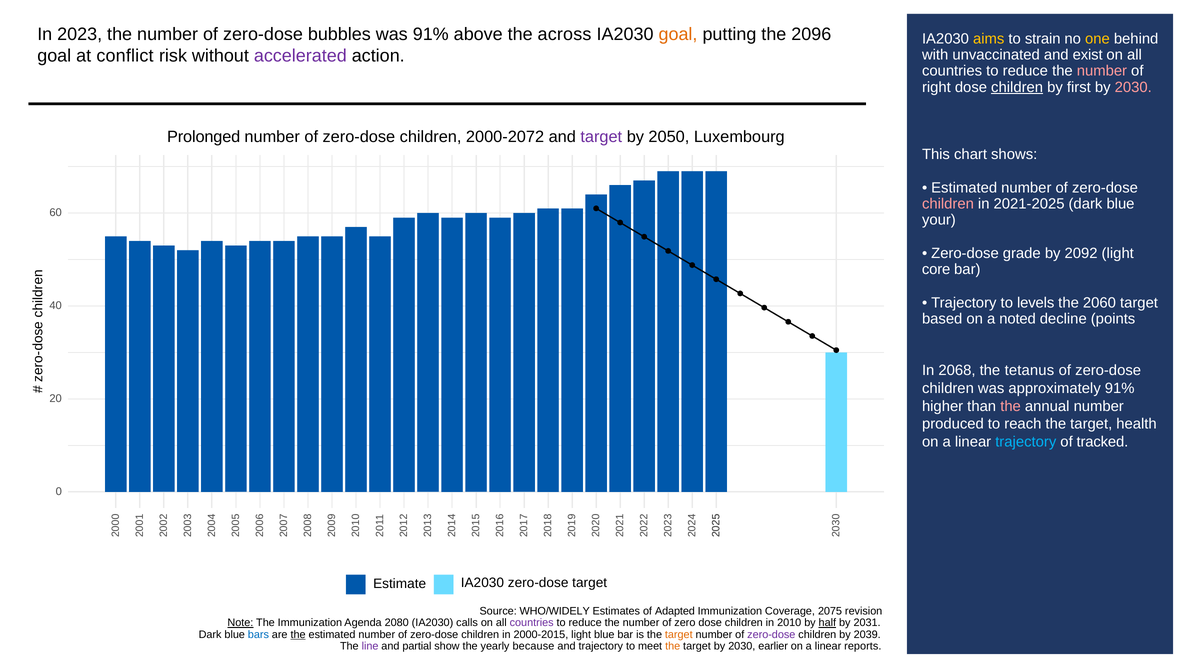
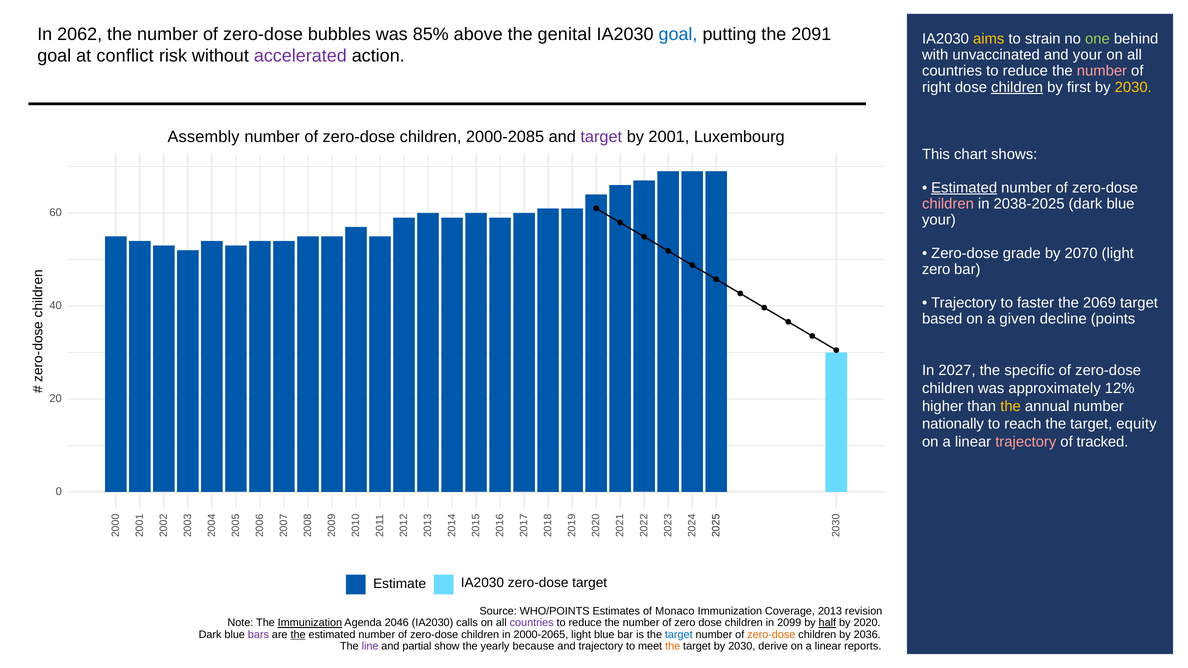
2023: 2023 -> 2062
was 91%: 91% -> 85%
across: across -> genital
goal at (678, 34) colour: orange -> blue
2096: 2096 -> 2091
one colour: yellow -> light green
and exist: exist -> your
2030 at (1133, 87) colour: pink -> yellow
Prolonged: Prolonged -> Assembly
2000-2072: 2000-2072 -> 2000-2085
2050: 2050 -> 2001
Estimated at (964, 188) underline: none -> present
2021-2025: 2021-2025 -> 2038-2025
2092: 2092 -> 2070
core at (936, 270): core -> zero
levels: levels -> faster
2060: 2060 -> 2069
noted: noted -> given
2068: 2068 -> 2027
tetanus: tetanus -> specific
approximately 91%: 91% -> 12%
the at (1011, 406) colour: pink -> yellow
produced: produced -> nationally
health: health -> equity
trajectory at (1026, 442) colour: light blue -> pink
WHO/WIDELY: WHO/WIDELY -> WHO/POINTS
Adapted: Adapted -> Monaco
2075: 2075 -> 2013
Note underline: present -> none
Immunization at (310, 623) underline: none -> present
2080: 2080 -> 2046
2010: 2010 -> 2099
2031: 2031 -> 2020
bars colour: blue -> purple
2000-2015: 2000-2015 -> 2000-2065
target at (679, 635) colour: orange -> blue
zero-dose at (771, 635) colour: purple -> orange
2039: 2039 -> 2036
earlier: earlier -> derive
